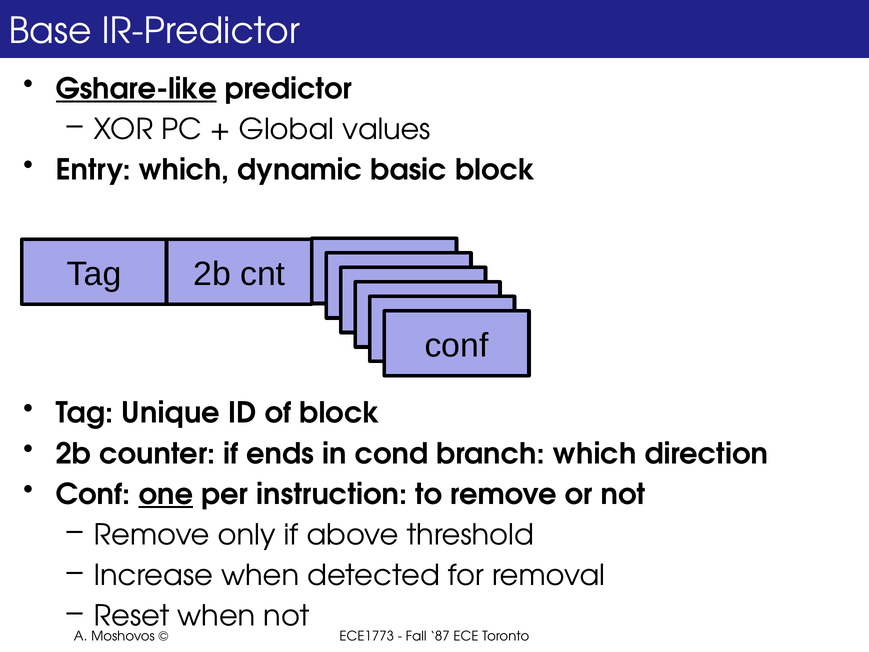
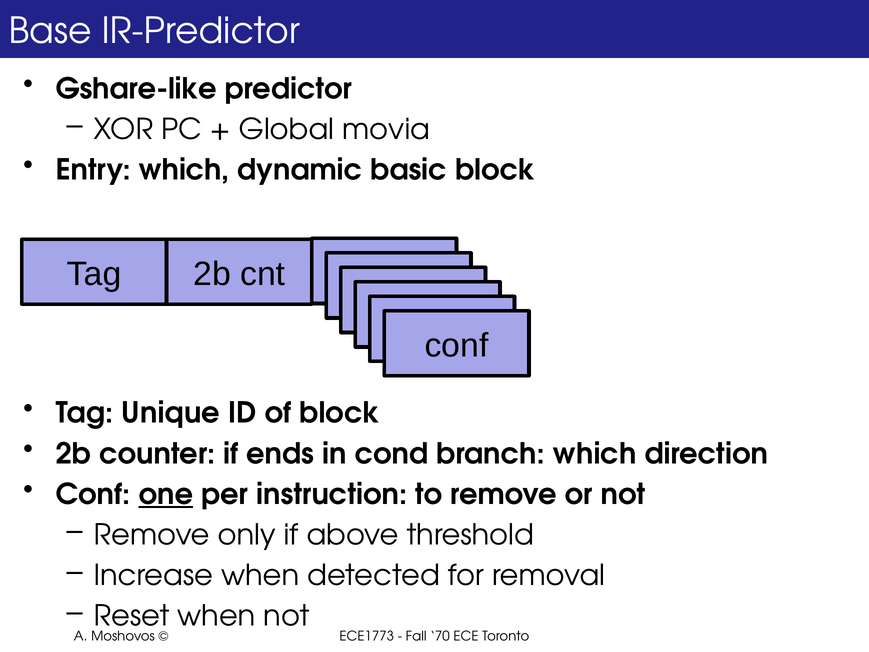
Gshare-like underline: present -> none
values: values -> movia
87: 87 -> 70
